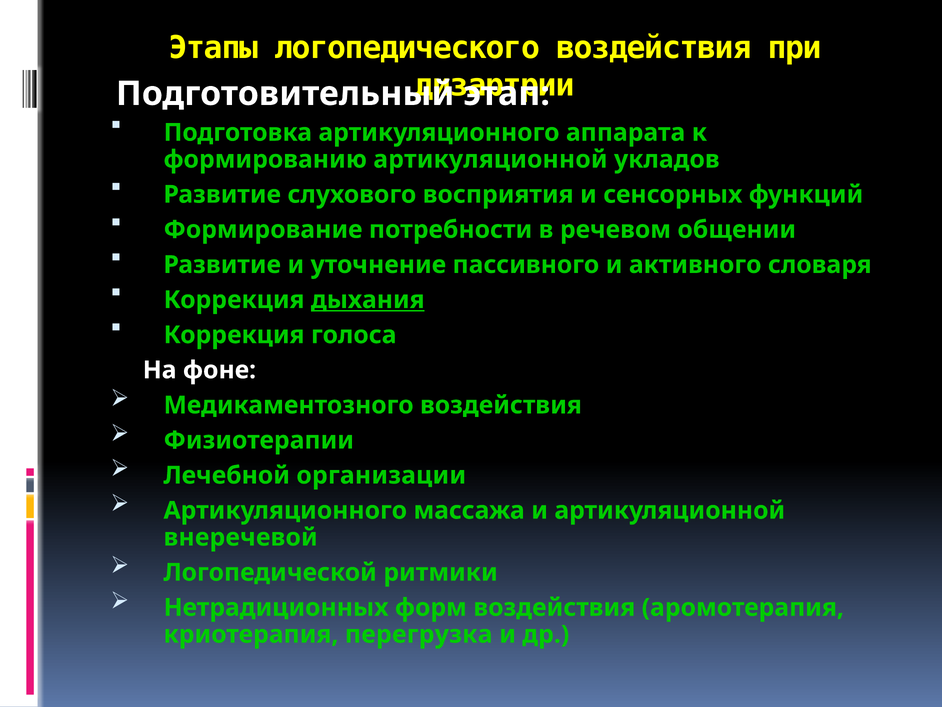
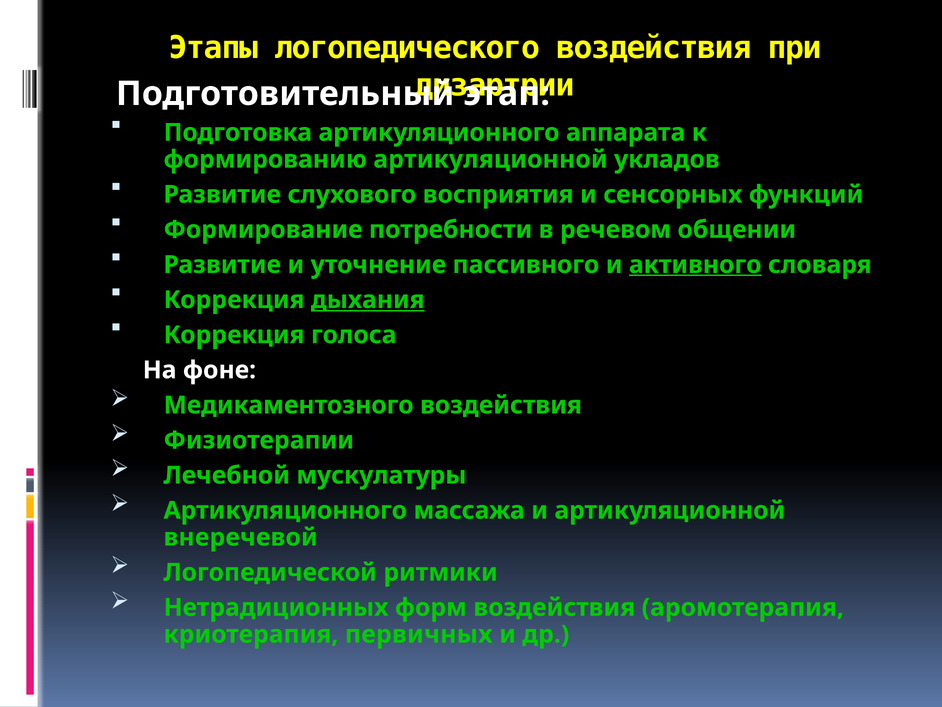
активного underline: none -> present
организации: организации -> мускулатуры
перегрузка: перегрузка -> первичных
